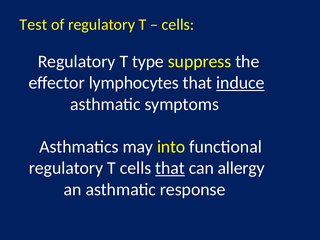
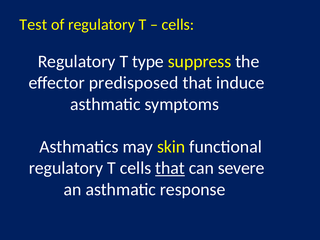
lymphocytes: lymphocytes -> predisposed
induce underline: present -> none
into: into -> skin
allergy: allergy -> severe
